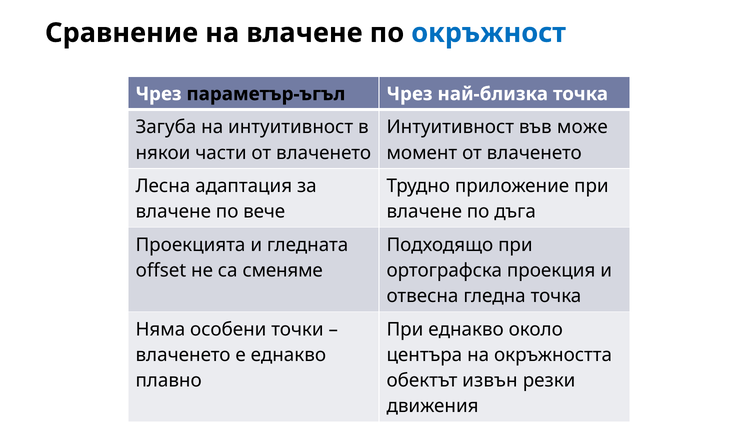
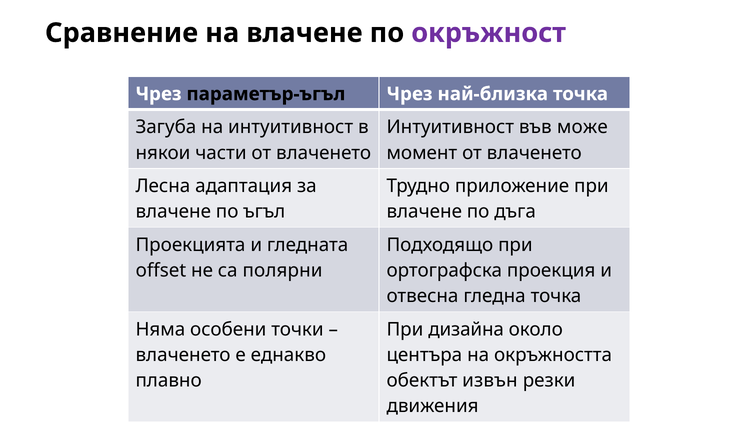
окръжност colour: blue -> purple
вече: вече -> ъгъл
сменяме: сменяме -> полярни
При еднакво: еднакво -> дизайна
